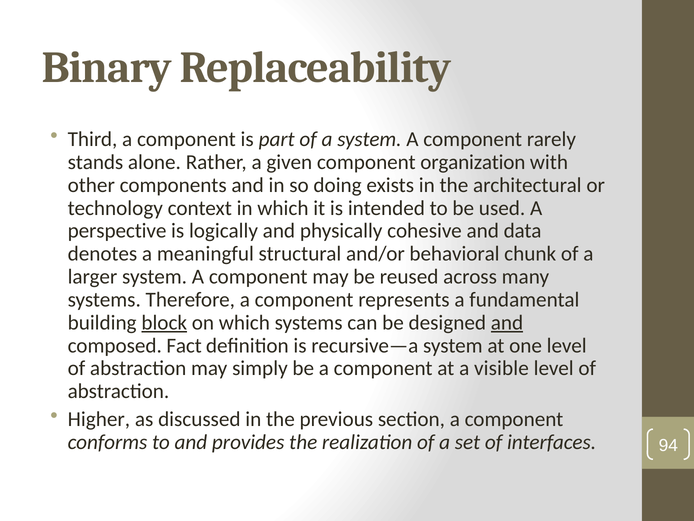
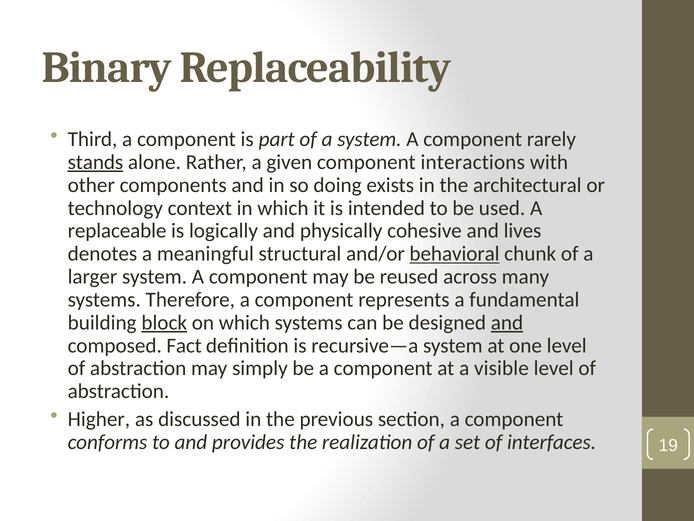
stands underline: none -> present
organization: organization -> interactions
perspective: perspective -> replaceable
data: data -> lives
behavioral underline: none -> present
94: 94 -> 19
